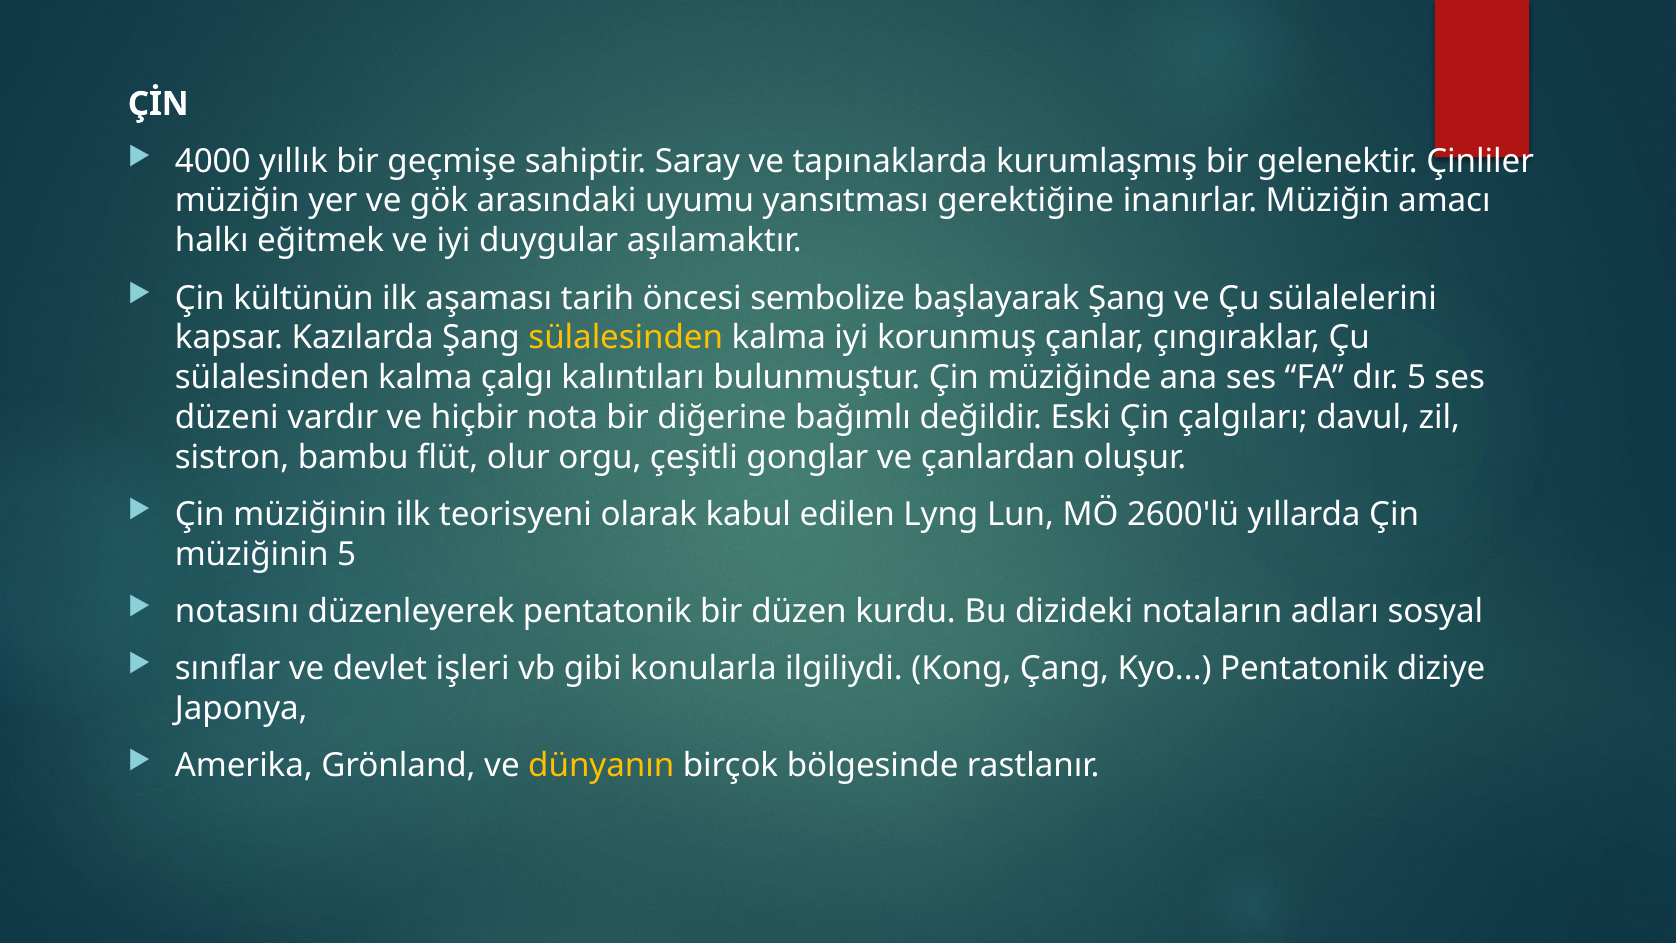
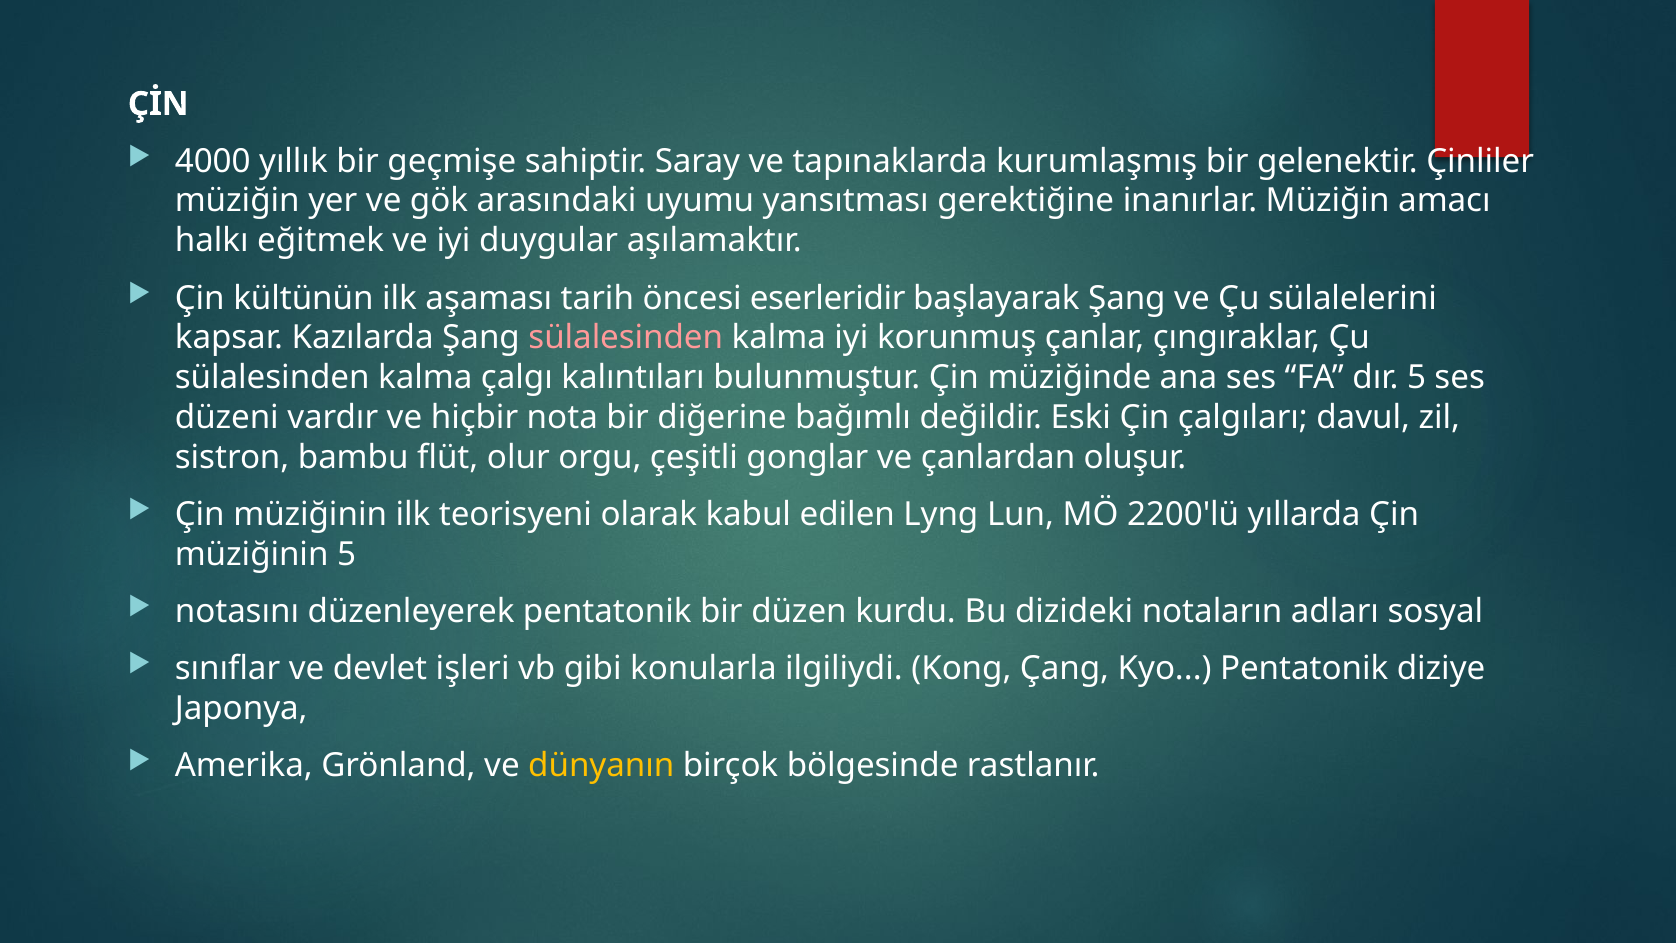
sembolize: sembolize -> eserleridir
sülalesinden at (626, 338) colour: yellow -> pink
2600'lü: 2600'lü -> 2200'lü
